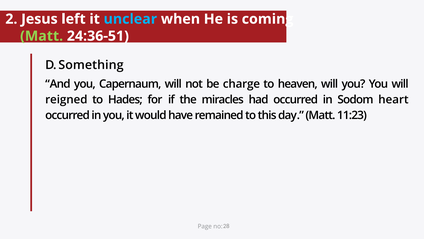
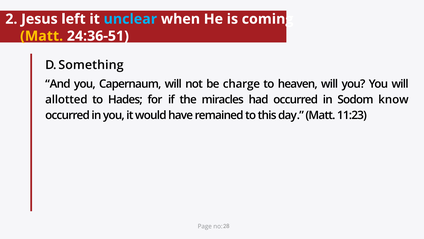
Matt at (42, 36) colour: light green -> yellow
reigned: reigned -> allotted
heart: heart -> know
